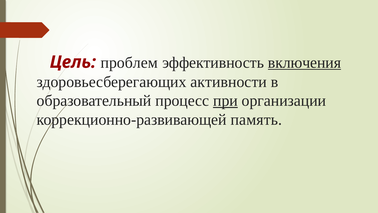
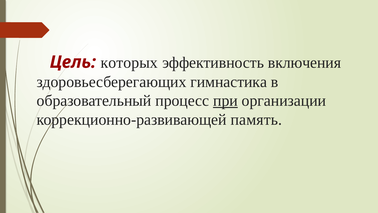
проблем: проблем -> которых
включения underline: present -> none
активности: активности -> гимнастика
